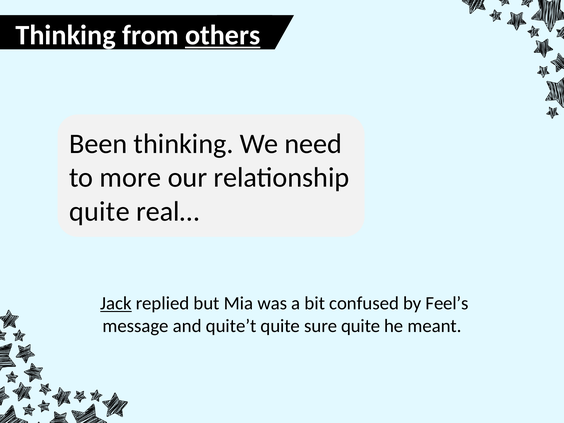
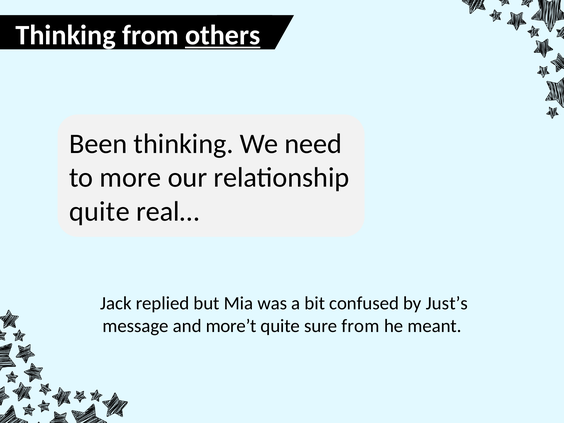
Jack underline: present -> none
Feel’s: Feel’s -> Just’s
quite’t: quite’t -> more’t
sure quite: quite -> from
